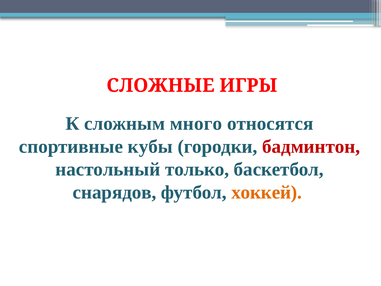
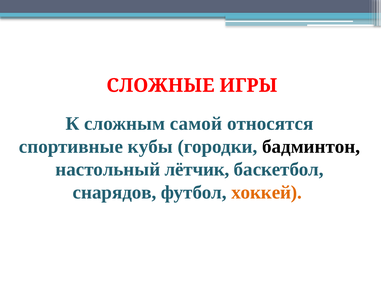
много: много -> самой
бадминтон colour: red -> black
только: только -> лётчик
